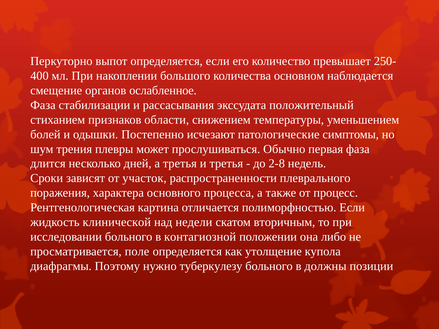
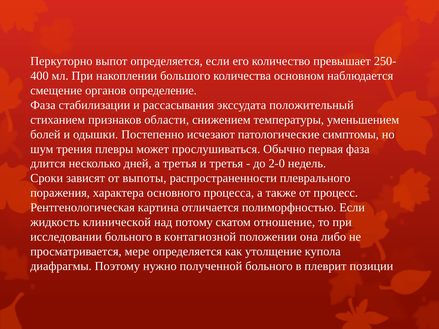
ослабленное: ослабленное -> определение
2-8: 2-8 -> 2-0
участок: участок -> выпоты
недели: недели -> потому
вторичным: вторичным -> отношение
поле: поле -> мере
туберкулезу: туберкулезу -> полученной
должны: должны -> плеврит
